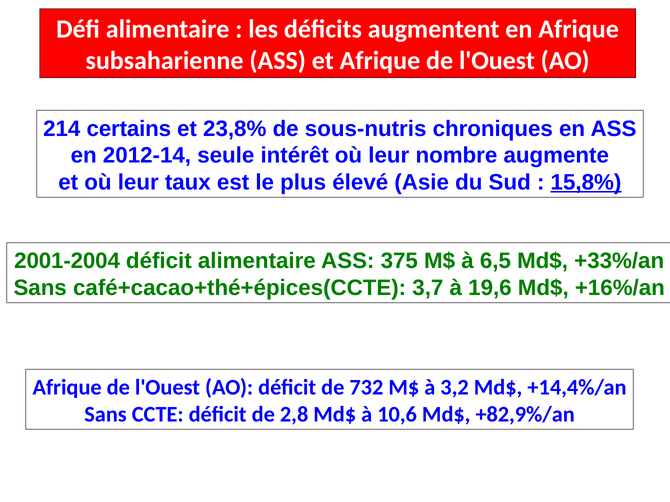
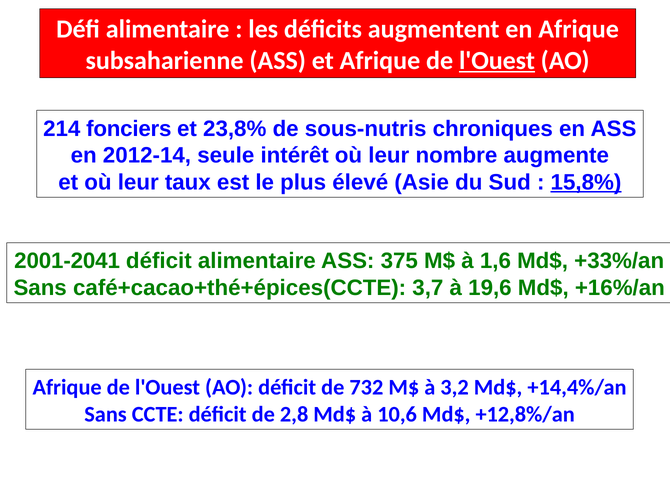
l'Ouest at (497, 61) underline: none -> present
certains: certains -> fonciers
2001-2004: 2001-2004 -> 2001-2041
6,5: 6,5 -> 1,6
+82,9%/an: +82,9%/an -> +12,8%/an
